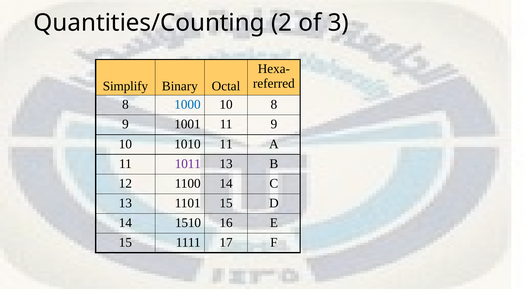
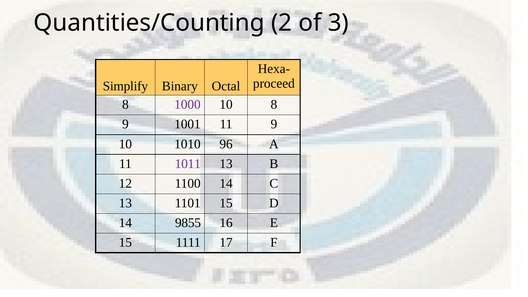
referred: referred -> proceed
1000 colour: blue -> purple
1010 11: 11 -> 96
1510: 1510 -> 9855
